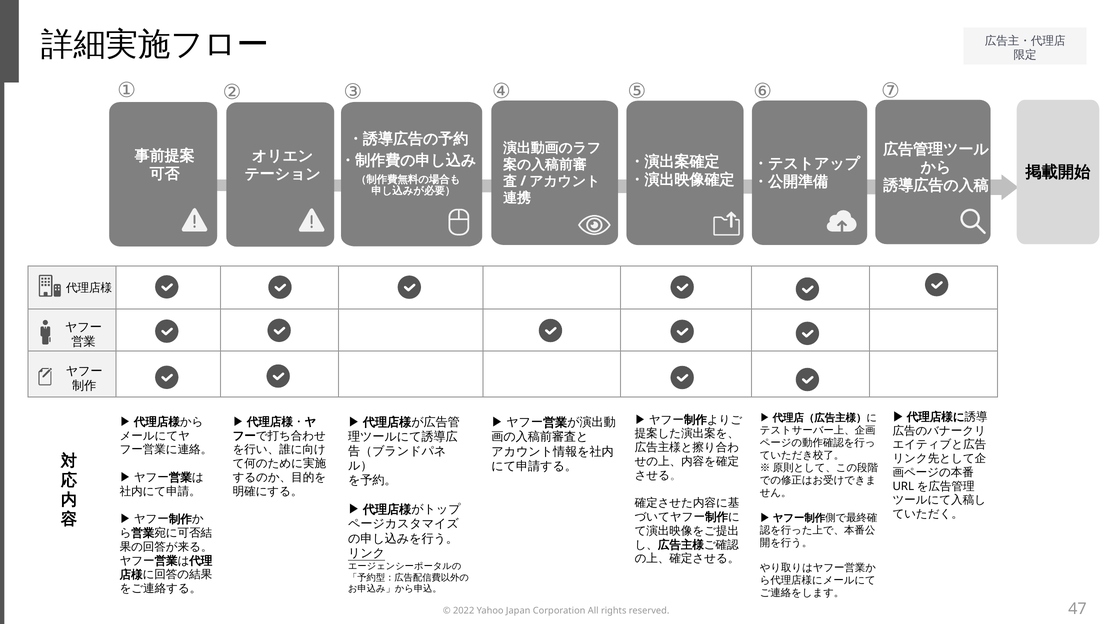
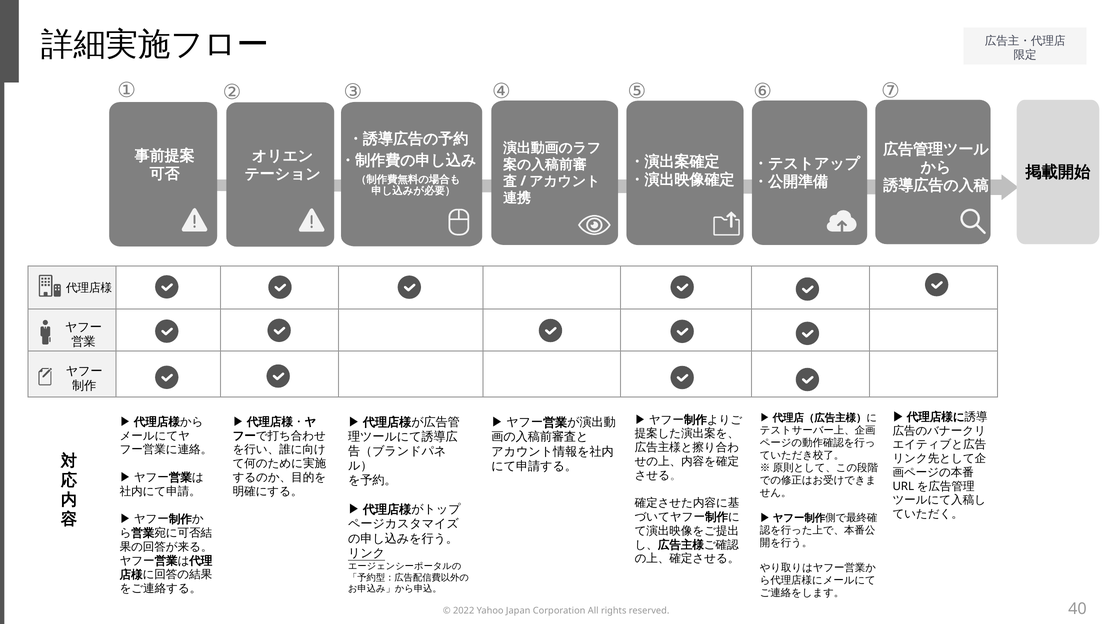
47: 47 -> 40
